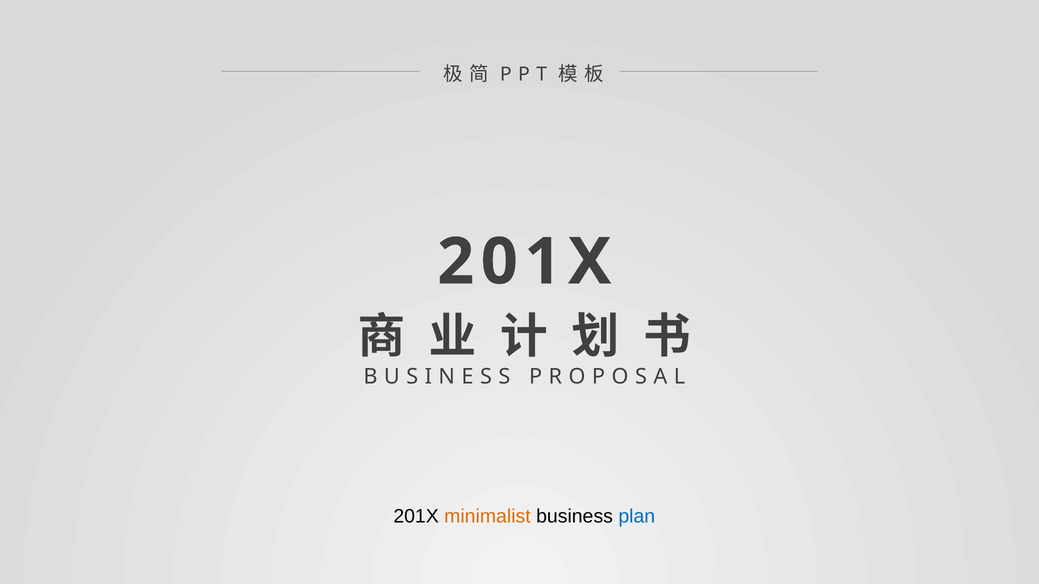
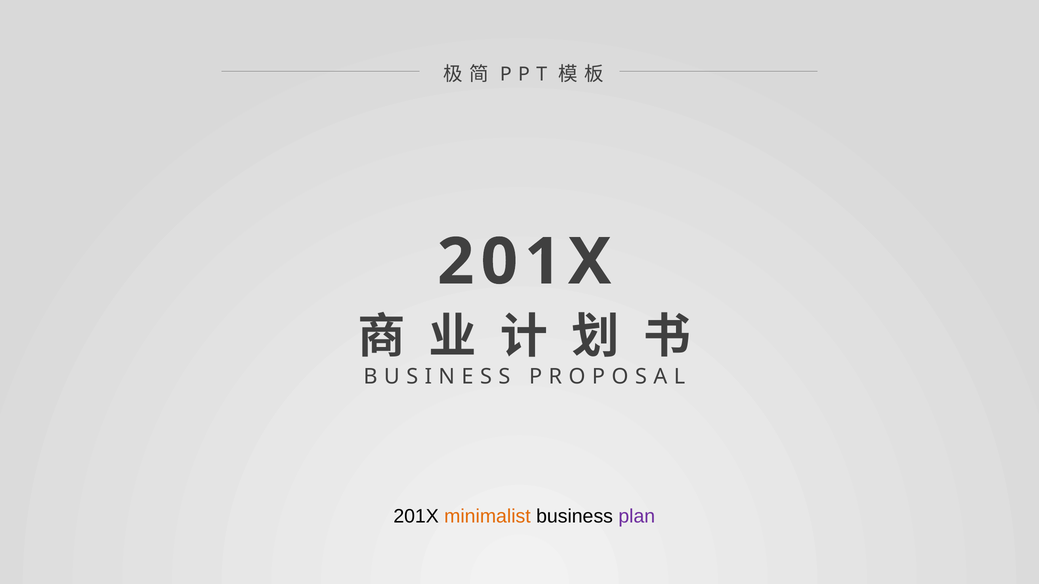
plan colour: blue -> purple
